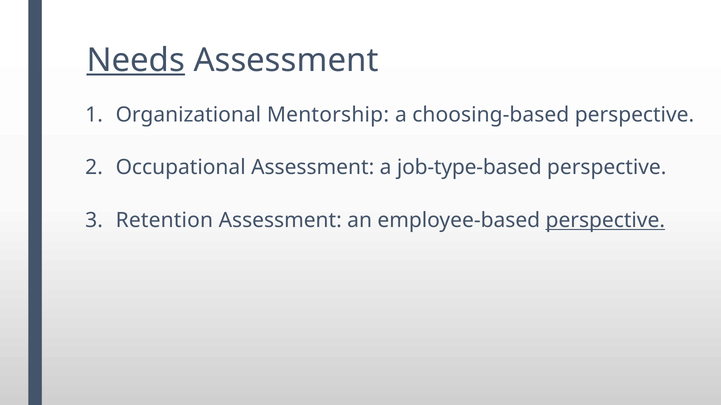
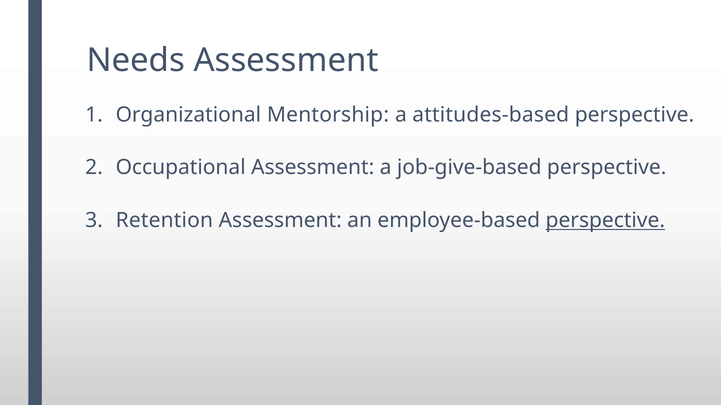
Needs underline: present -> none
choosing-based: choosing-based -> attitudes-based
job-type-based: job-type-based -> job-give-based
